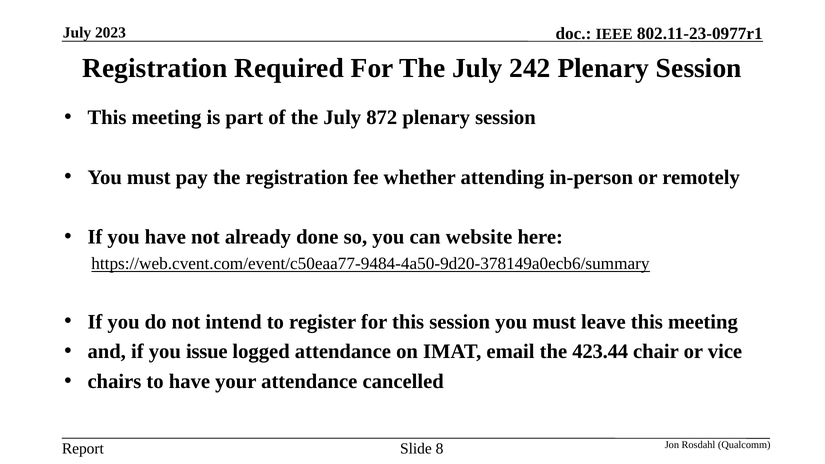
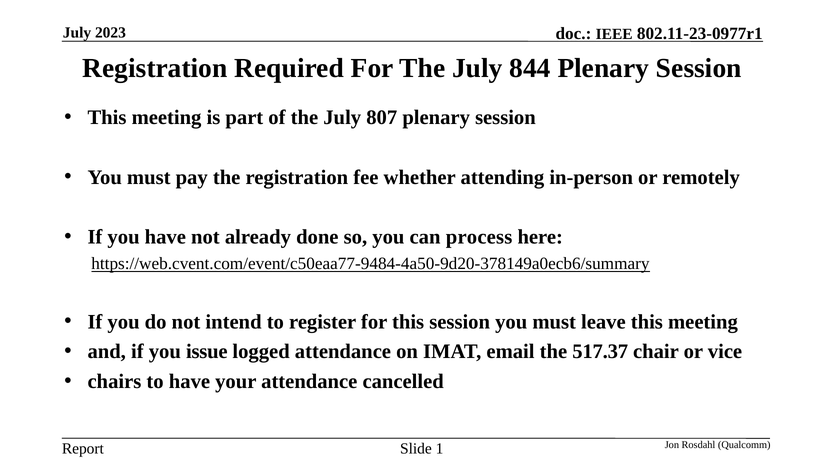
242: 242 -> 844
872: 872 -> 807
website: website -> process
423.44: 423.44 -> 517.37
8: 8 -> 1
